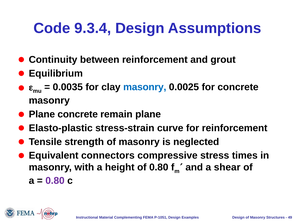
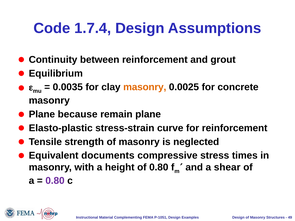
9.3.4: 9.3.4 -> 1.7.4
masonry at (145, 87) colour: blue -> orange
Plane concrete: concrete -> because
connectors: connectors -> documents
